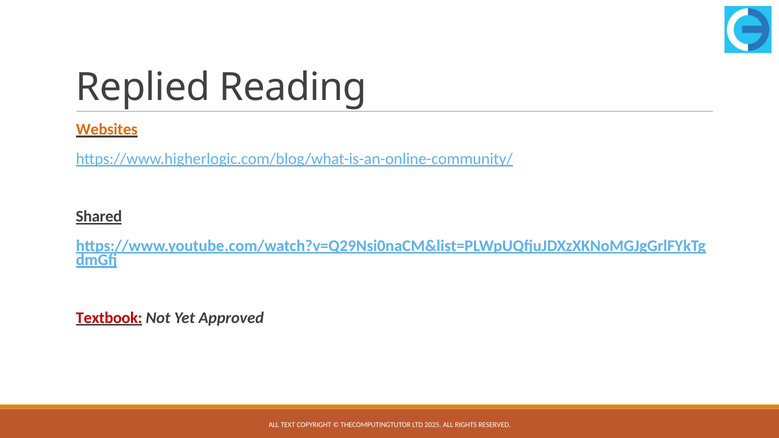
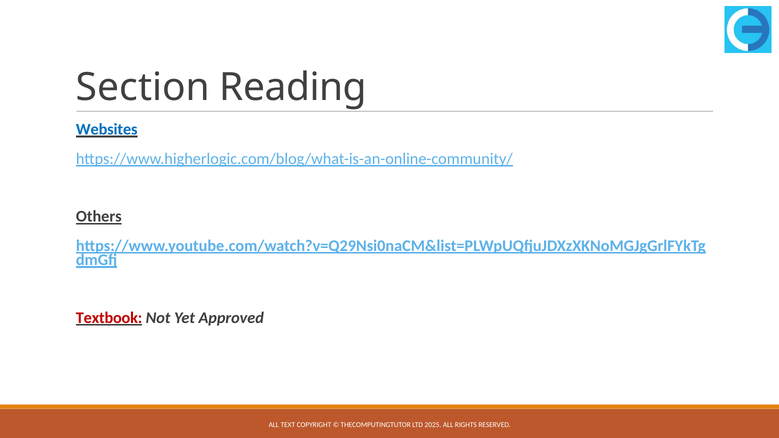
Replied: Replied -> Section
Websites colour: orange -> blue
Shared: Shared -> Others
